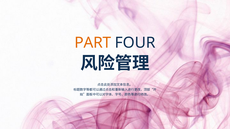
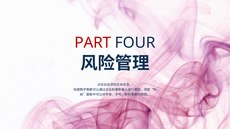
PART colour: orange -> red
